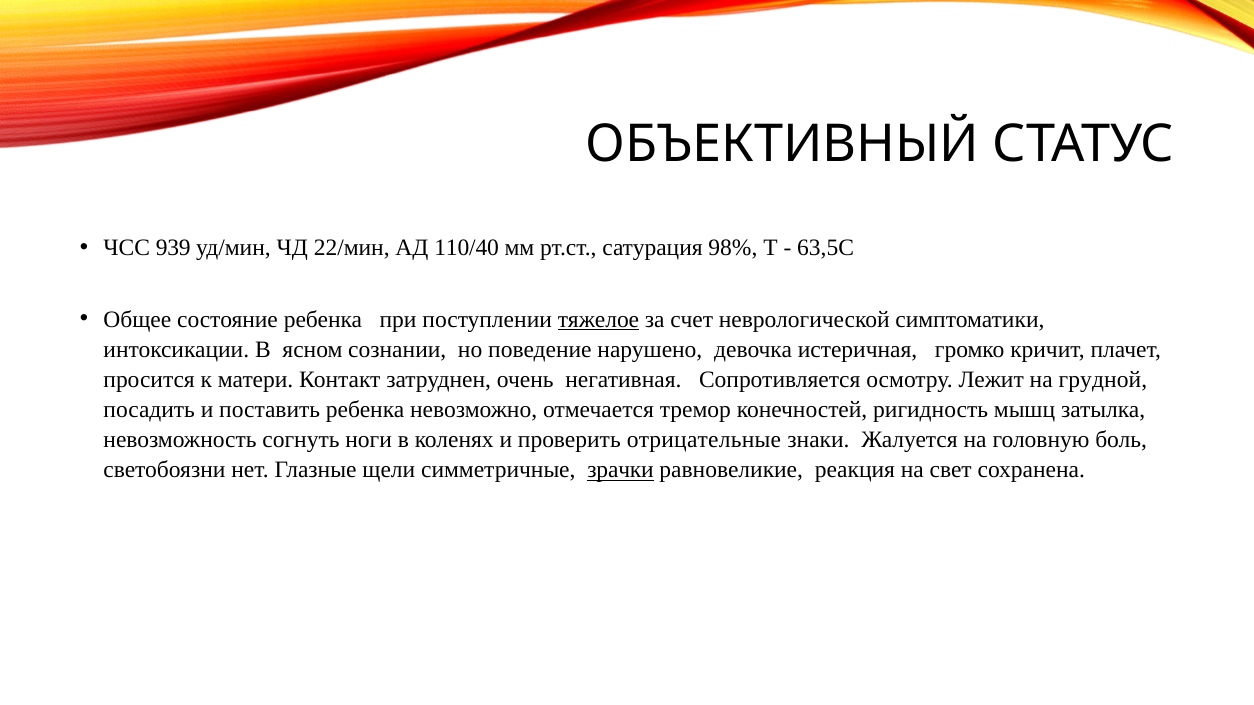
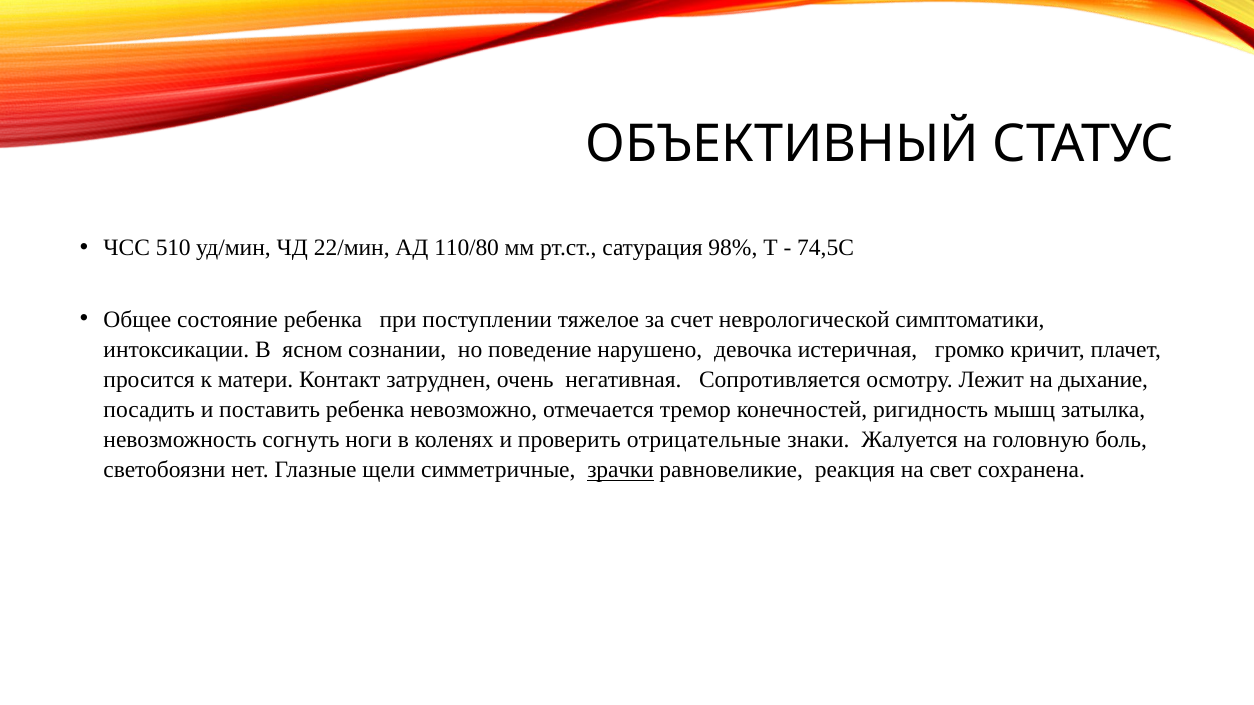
939: 939 -> 510
110/40: 110/40 -> 110/80
63,5С: 63,5С -> 74,5С
тяжелое underline: present -> none
грудной: грудной -> дыхание
